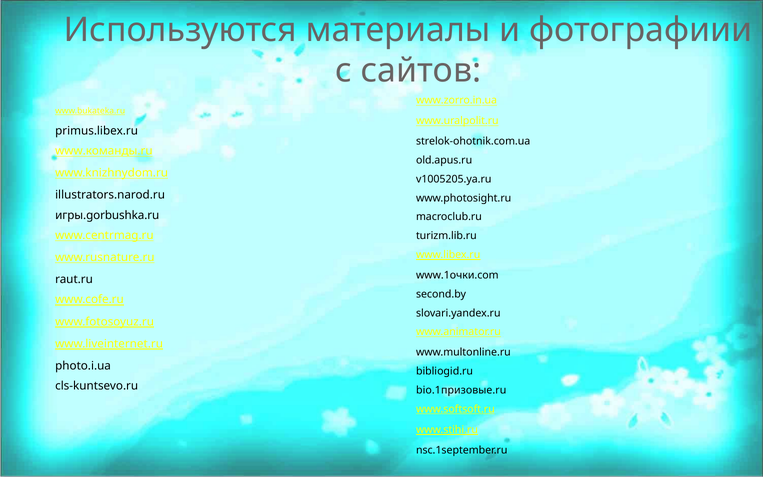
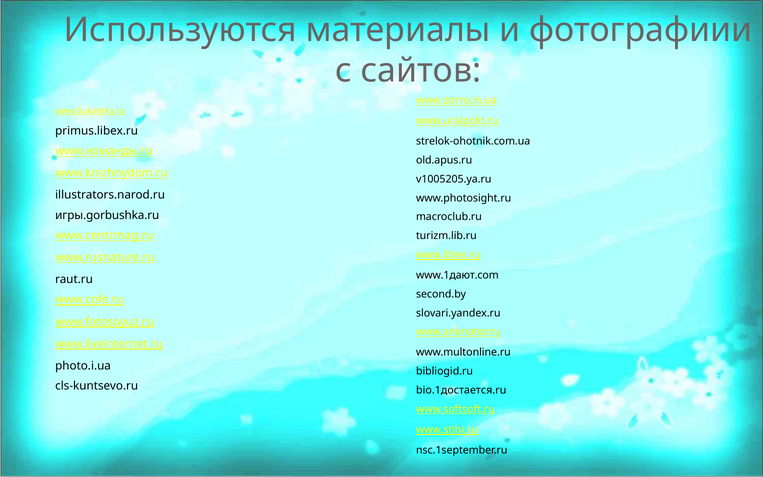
www.1очки.com: www.1очки.com -> www.1дают.com
bio.1призовые.ru: bio.1призовые.ru -> bio.1достается.ru
